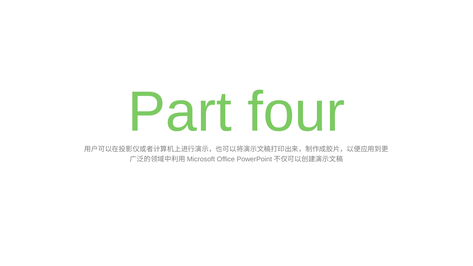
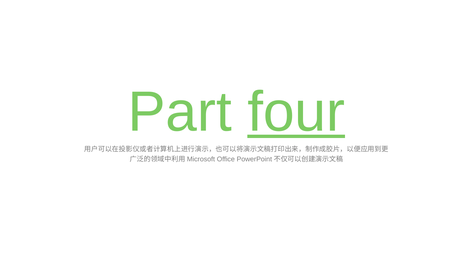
four underline: none -> present
